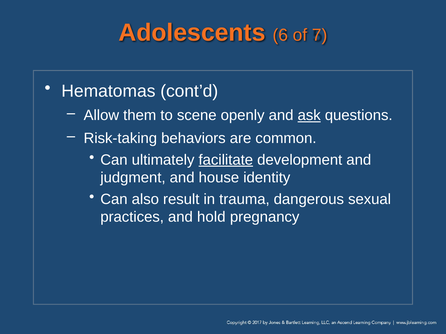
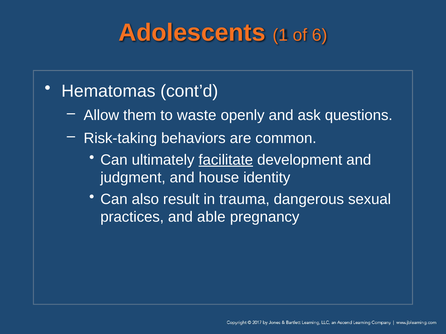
6: 6 -> 1
7: 7 -> 6
scene: scene -> waste
ask underline: present -> none
hold: hold -> able
